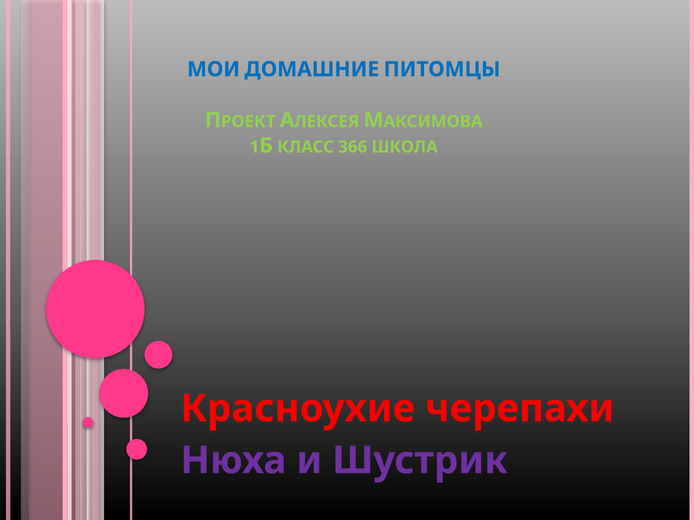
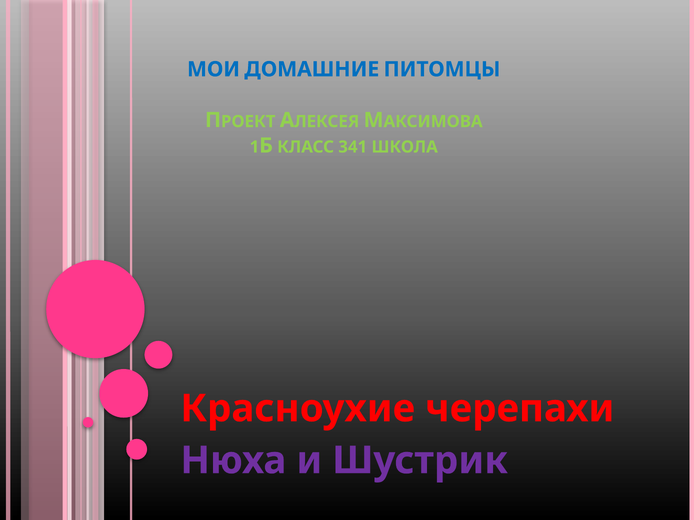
366: 366 -> 341
